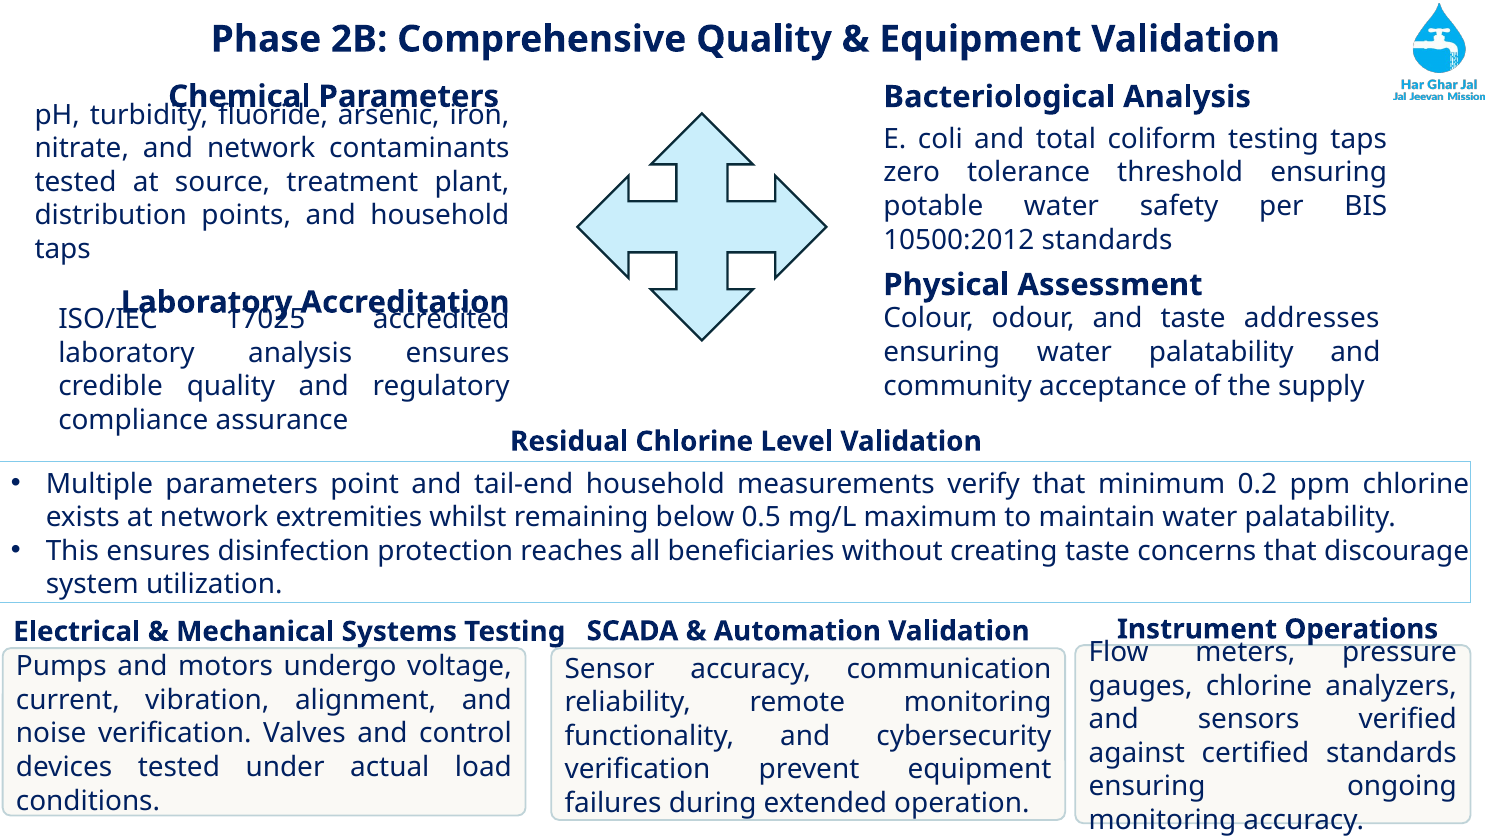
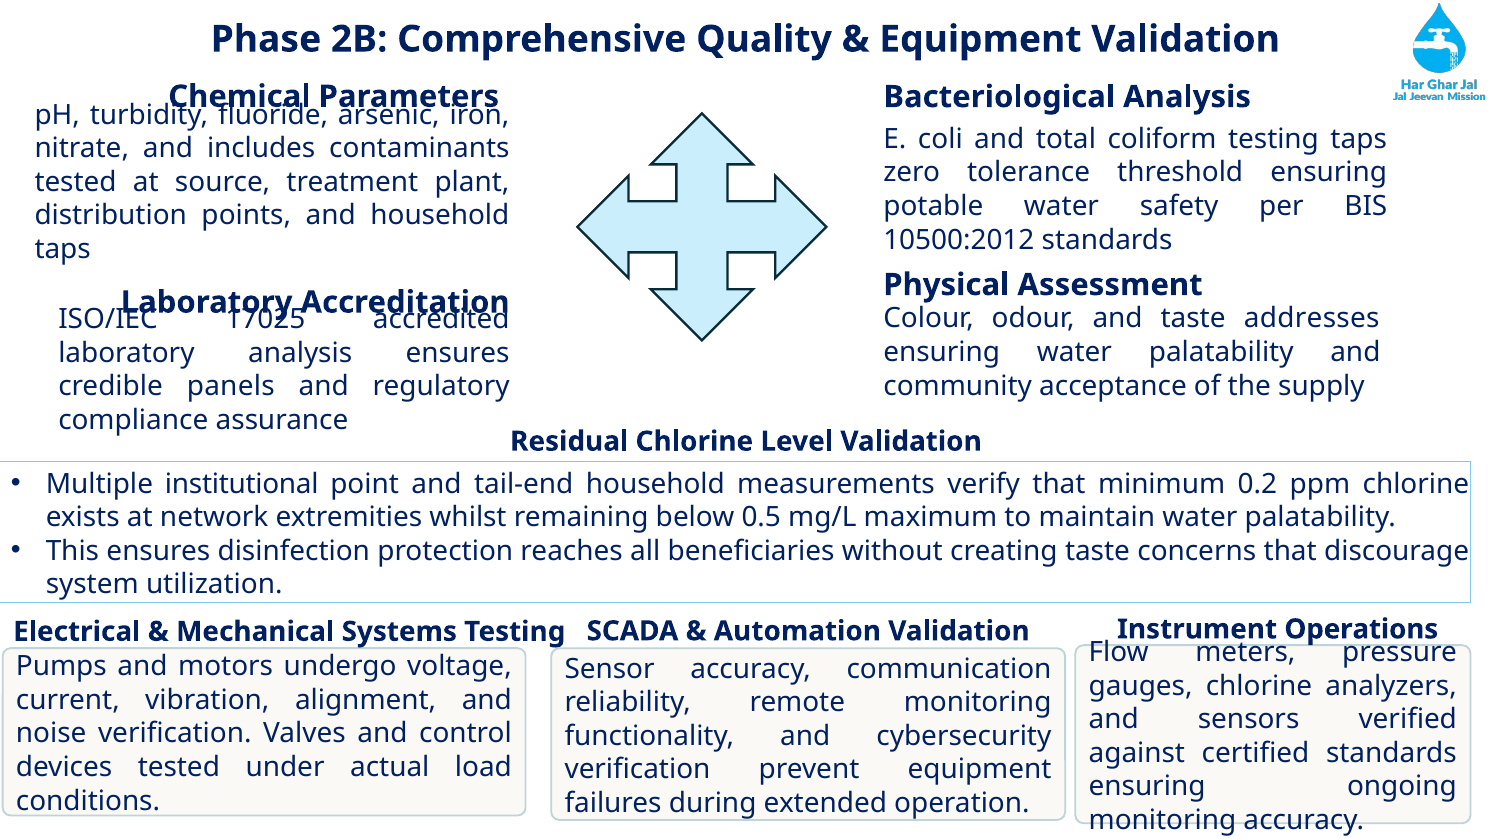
and network: network -> includes
credible quality: quality -> panels
Multiple parameters: parameters -> institutional
